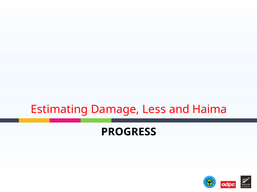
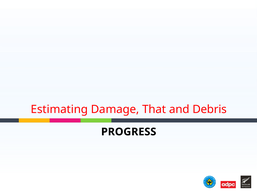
Less: Less -> That
Haima: Haima -> Debris
